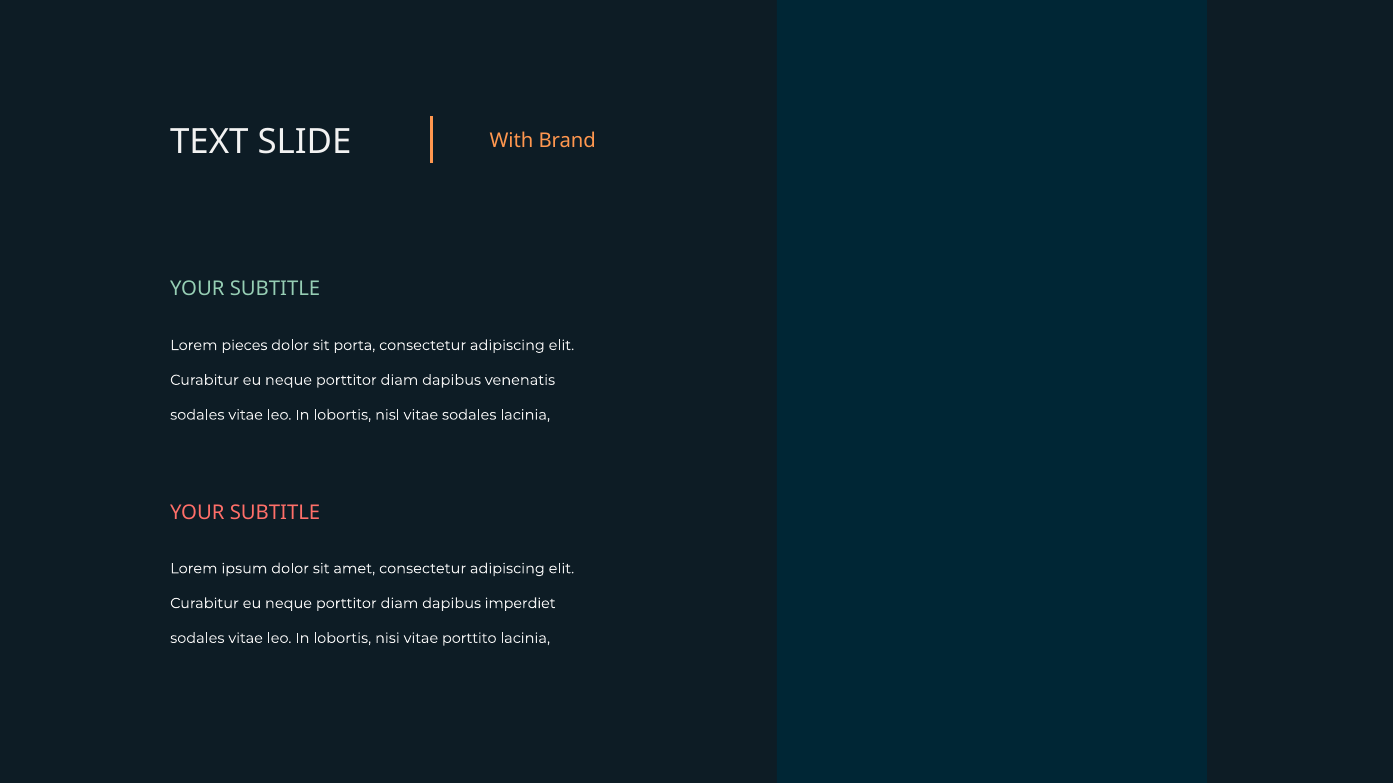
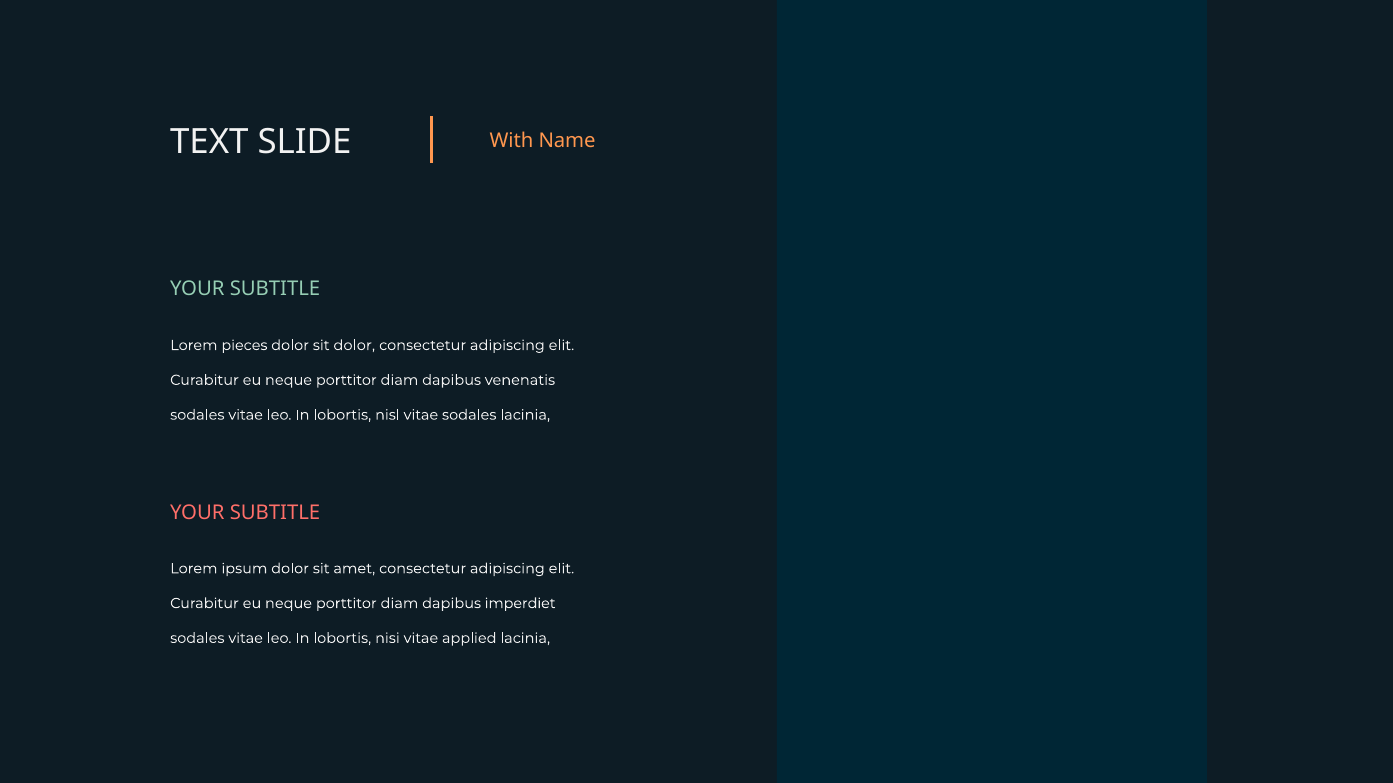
Brand: Brand -> Name
sit porta: porta -> dolor
porttito: porttito -> applied
